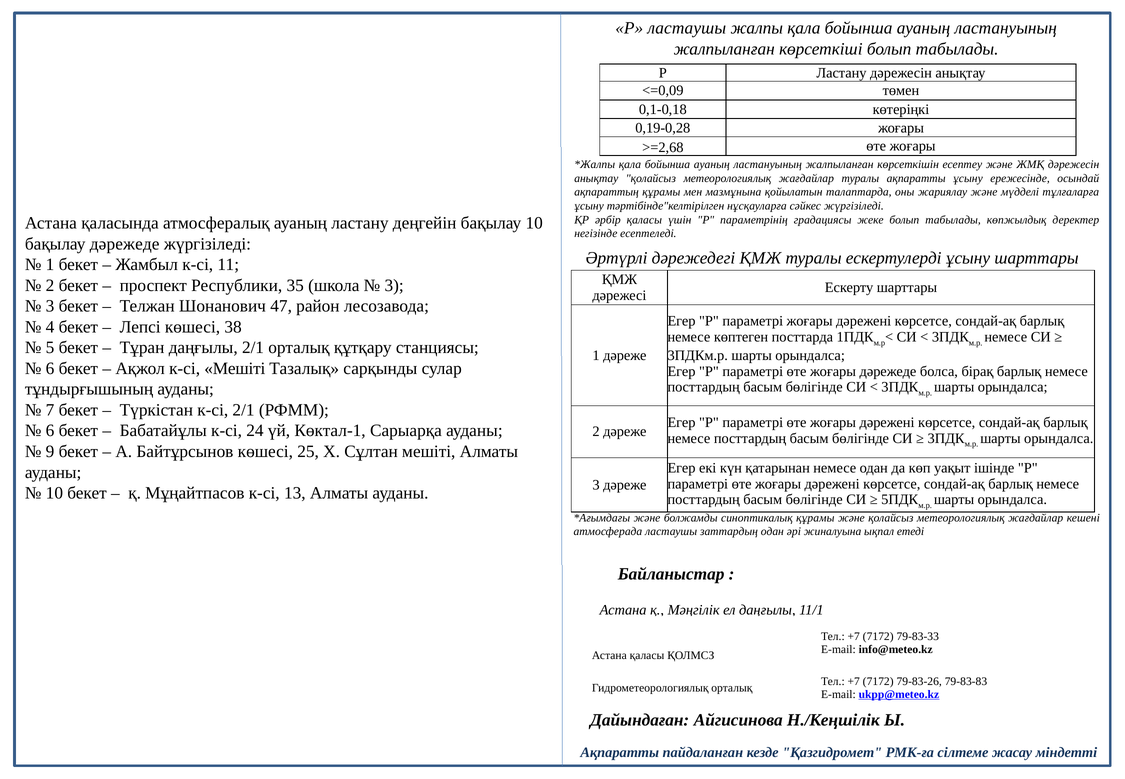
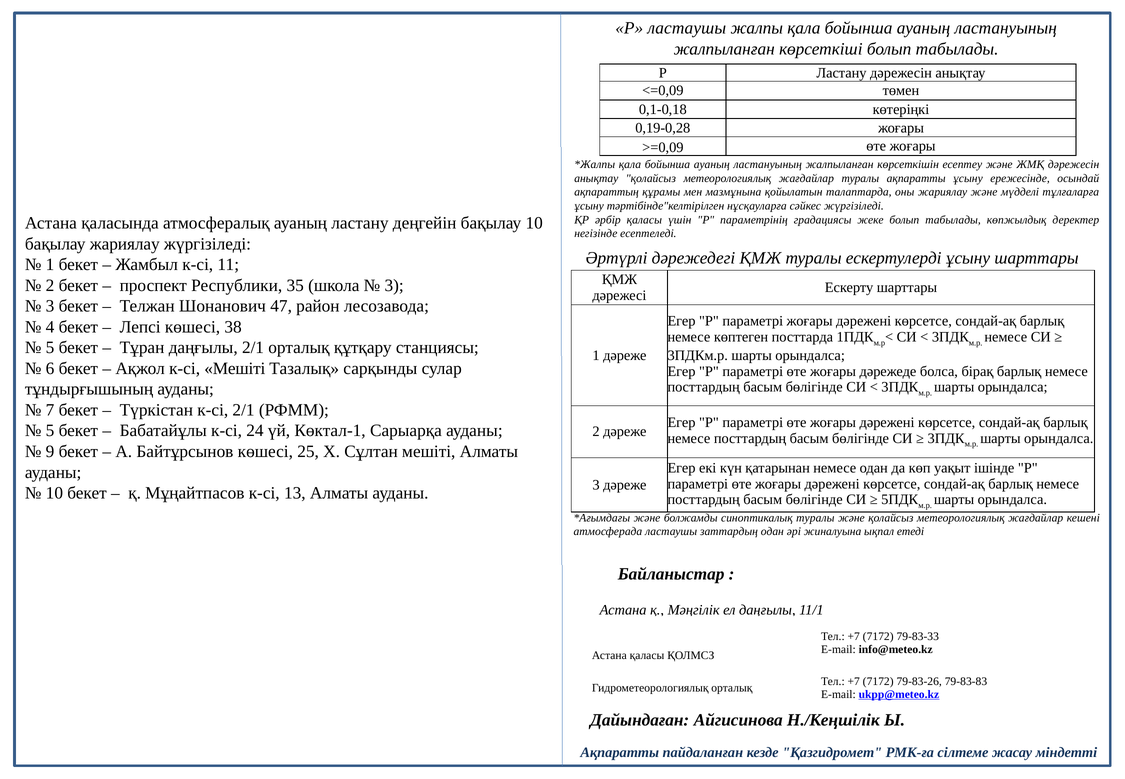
>=2,68: >=2,68 -> >=0,09
бақылау дәрежеде: дәрежеде -> жариялау
6 at (50, 431): 6 -> 5
синоптикалық құрамы: құрамы -> туралы
